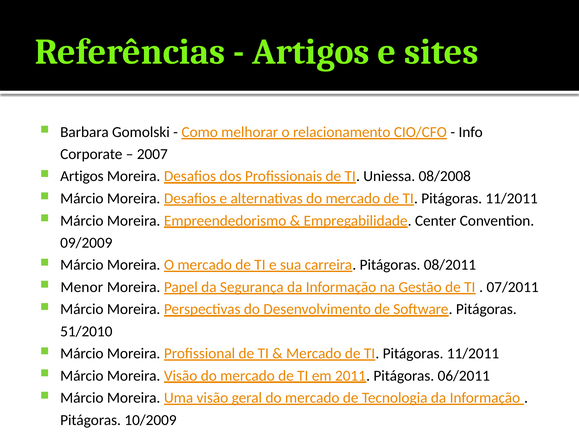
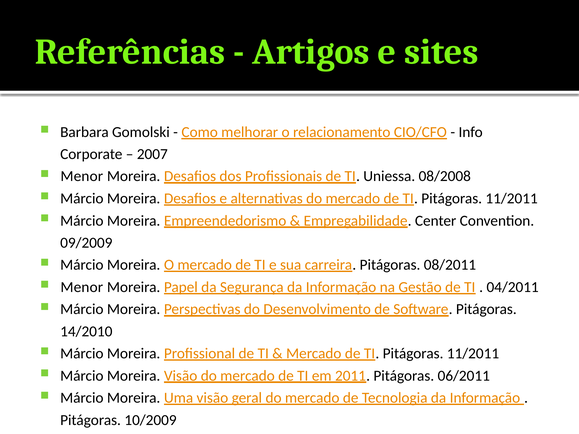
Artigos at (82, 176): Artigos -> Menor
07/2011: 07/2011 -> 04/2011
51/2010: 51/2010 -> 14/2010
